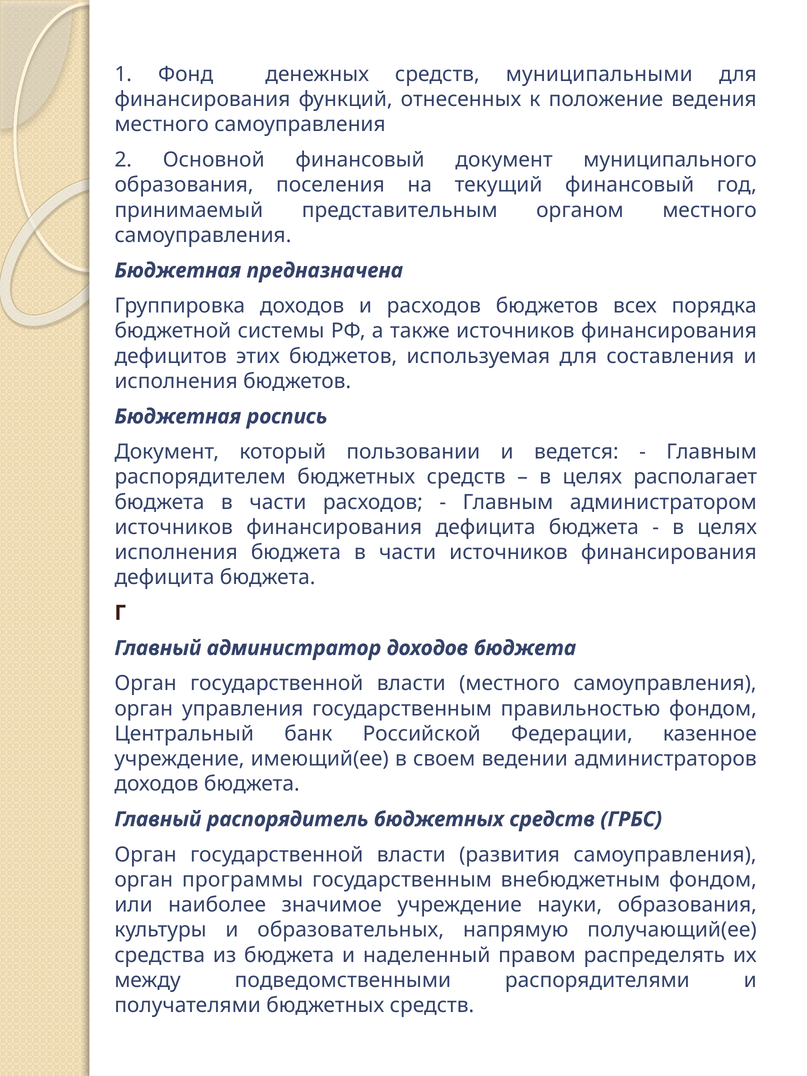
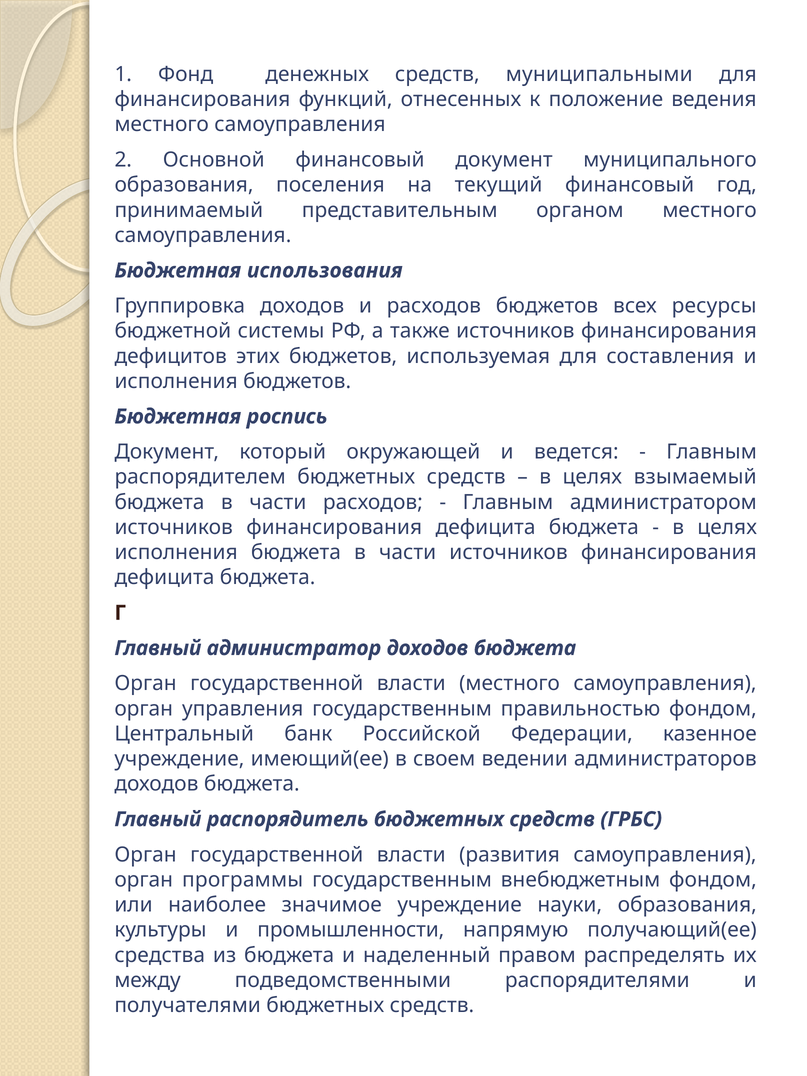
предназначена: предназначена -> использования
порядка: порядка -> ресурсы
пользовании: пользовании -> окружающей
располагает: располагает -> взымаемый
образовательных: образовательных -> промышленности
